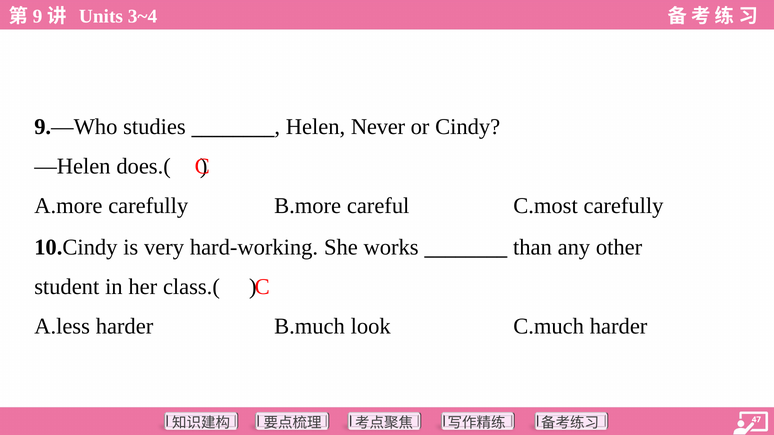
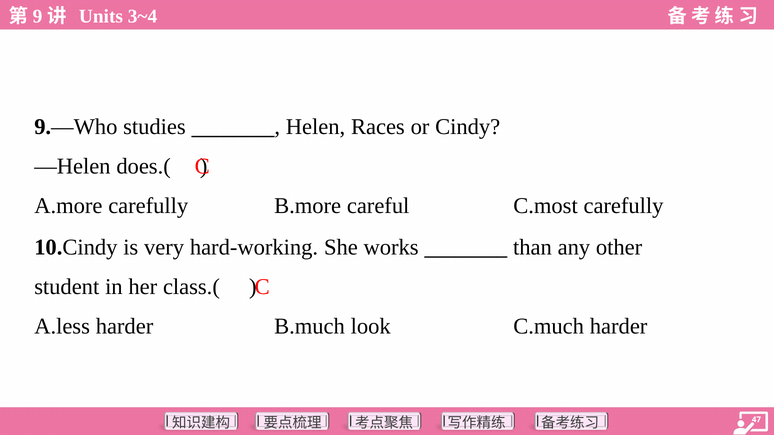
Never: Never -> Races
